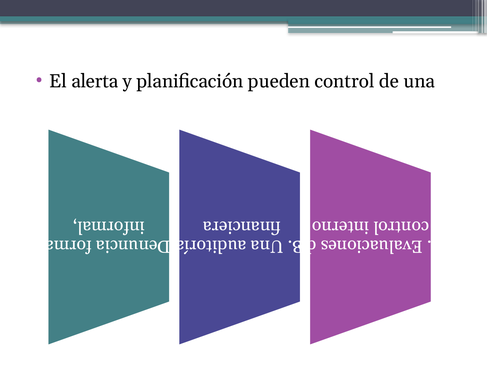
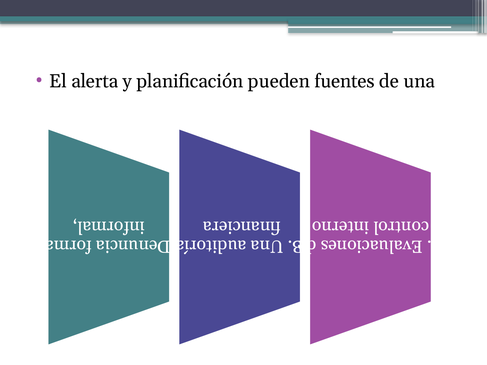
control: control -> fuentes
